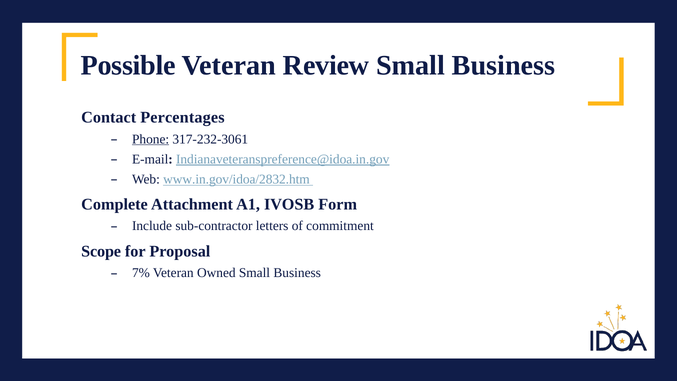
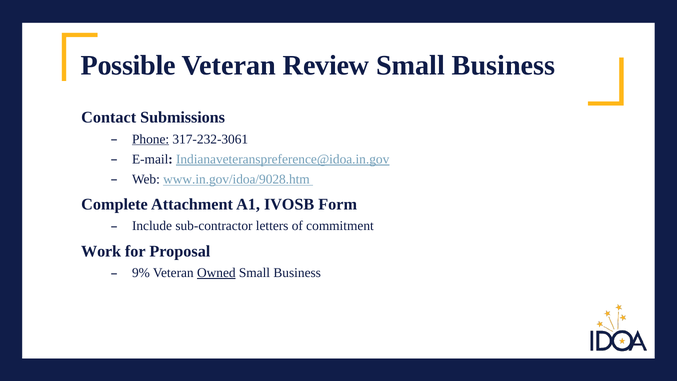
Percentages: Percentages -> Submissions
www.in.gov/idoa/2832.htm: www.in.gov/idoa/2832.htm -> www.in.gov/idoa/9028.htm
Scope: Scope -> Work
7%: 7% -> 9%
Owned underline: none -> present
